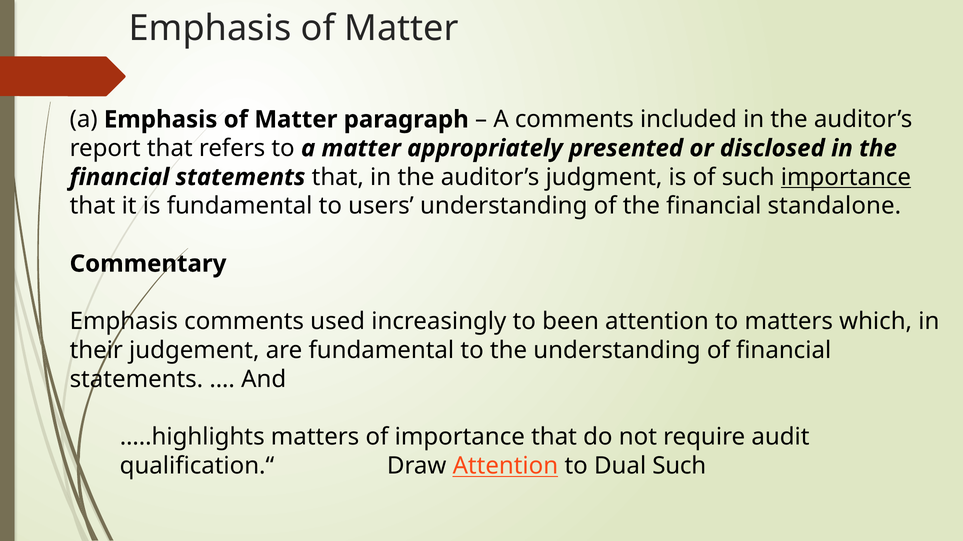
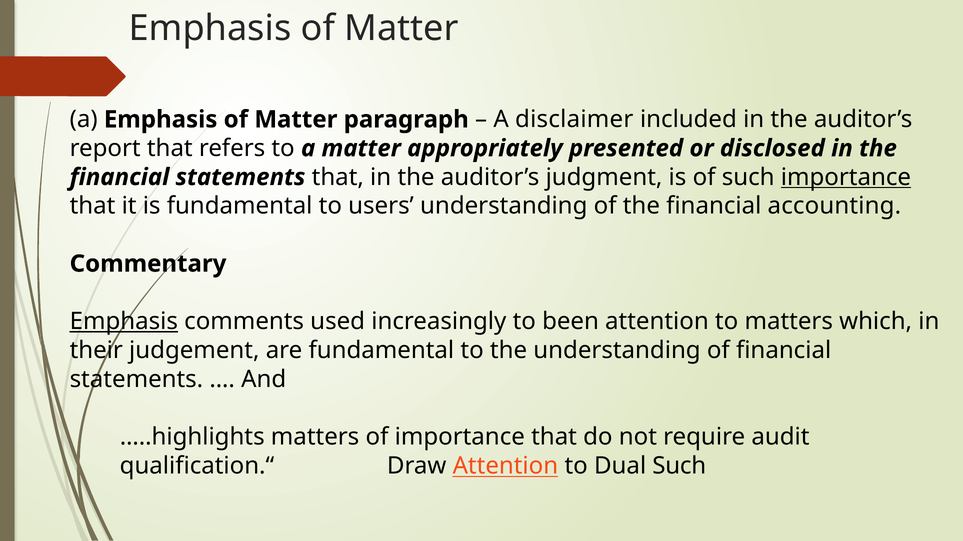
A comments: comments -> disclaimer
standalone: standalone -> accounting
Emphasis at (124, 322) underline: none -> present
